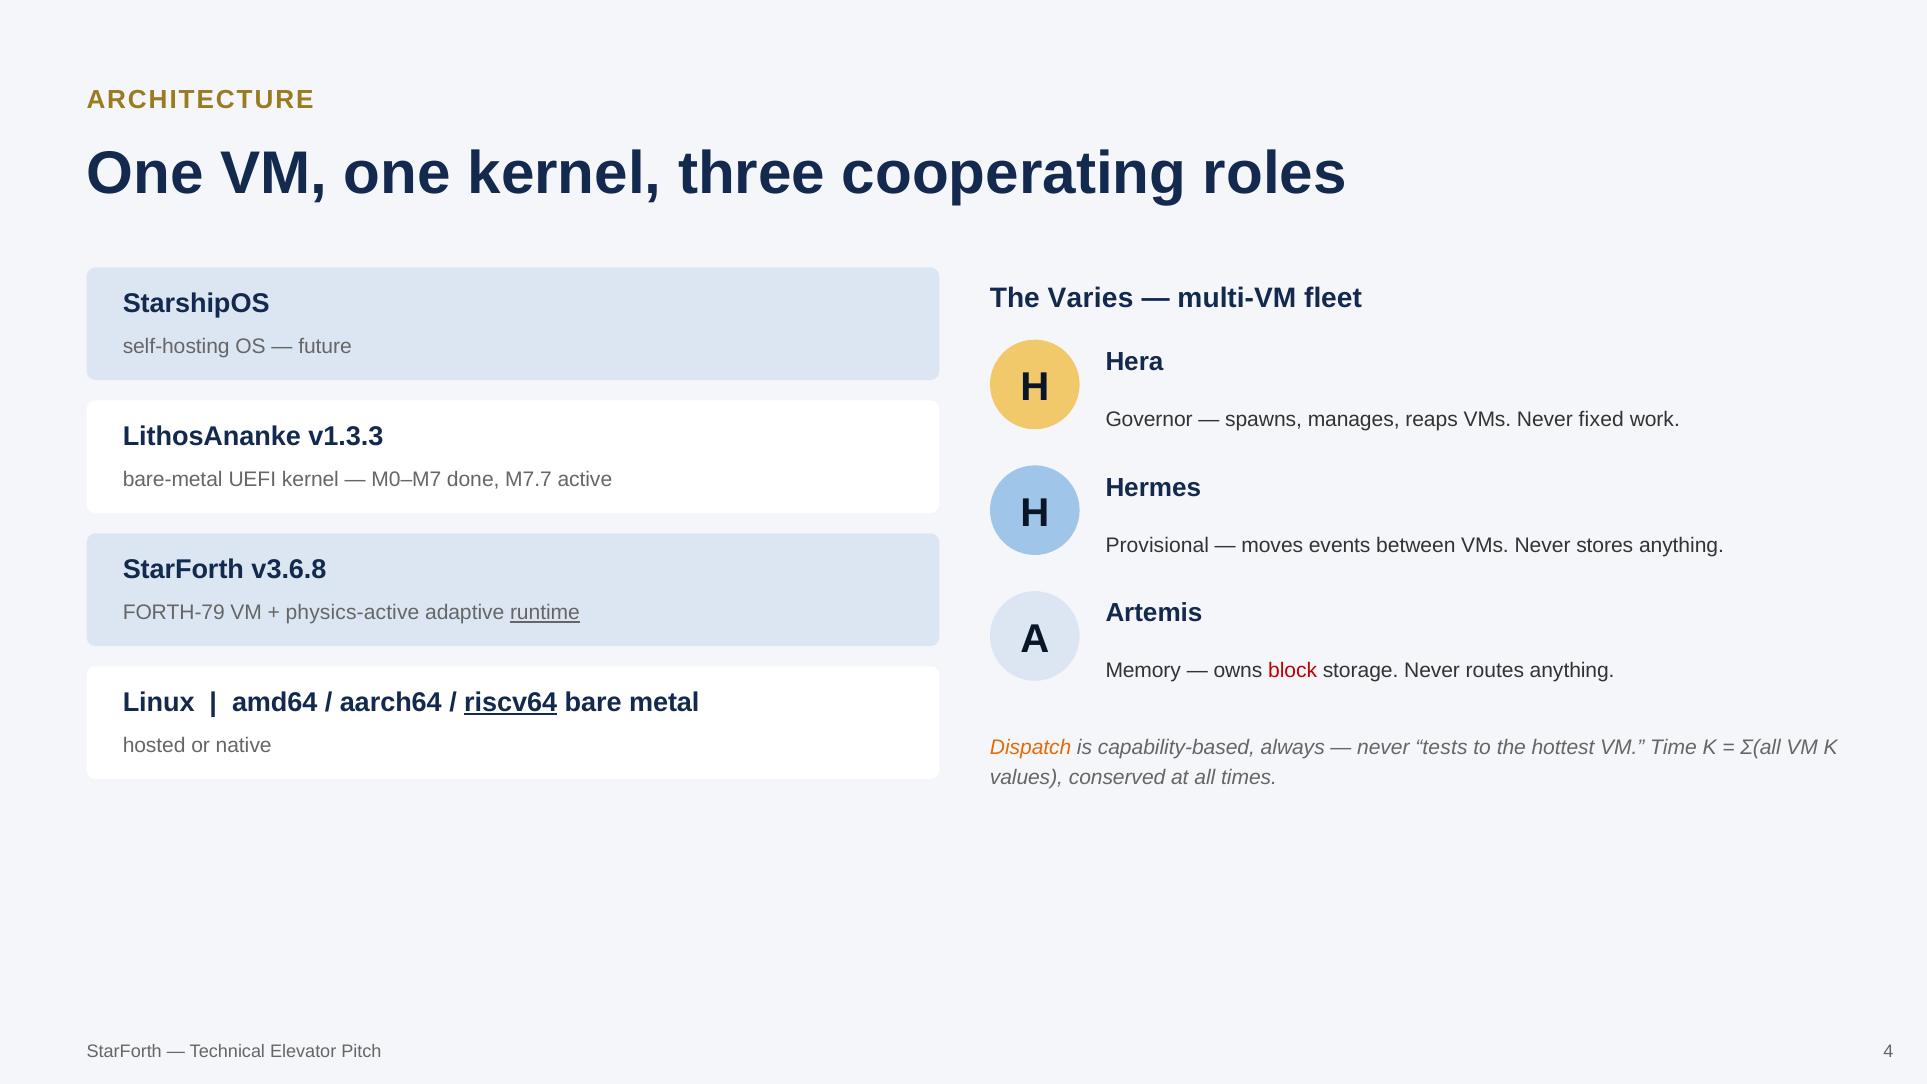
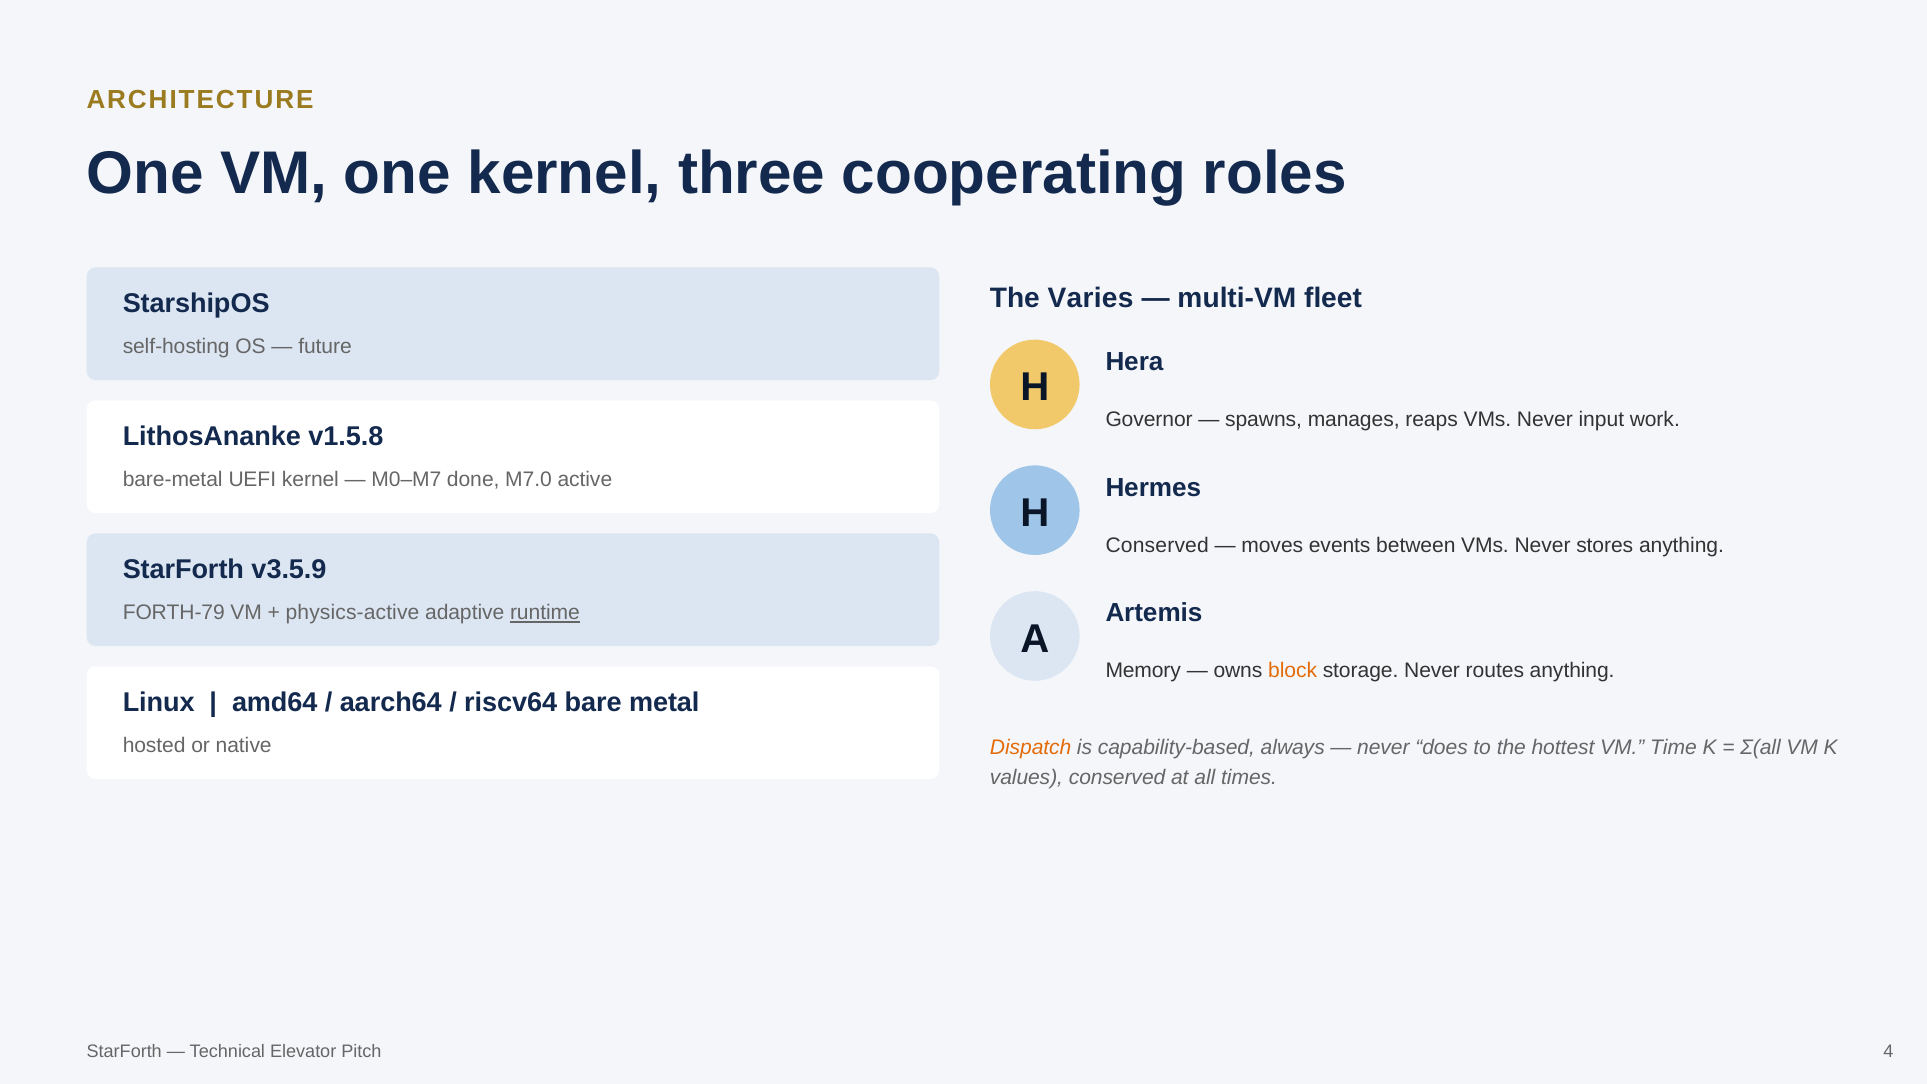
fixed: fixed -> input
v1.3.3: v1.3.3 -> v1.5.8
M7.7: M7.7 -> M7.0
Provisional at (1157, 545): Provisional -> Conserved
v3.6.8: v3.6.8 -> v3.5.9
block colour: red -> orange
riscv64 underline: present -> none
tests: tests -> does
